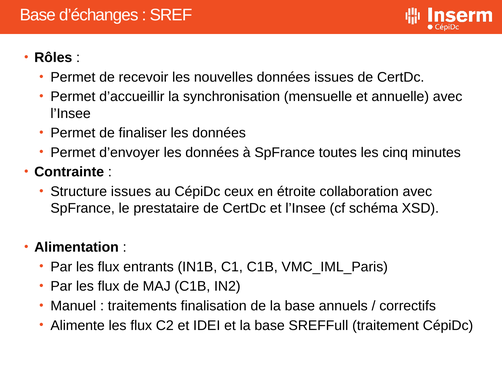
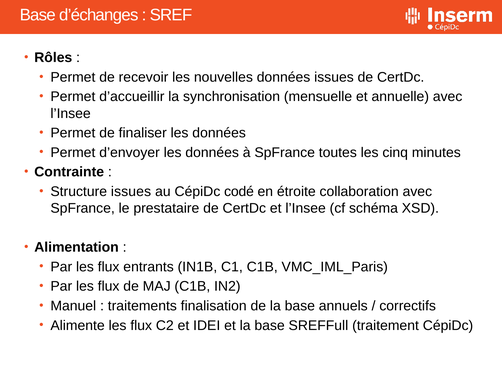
ceux: ceux -> codé
